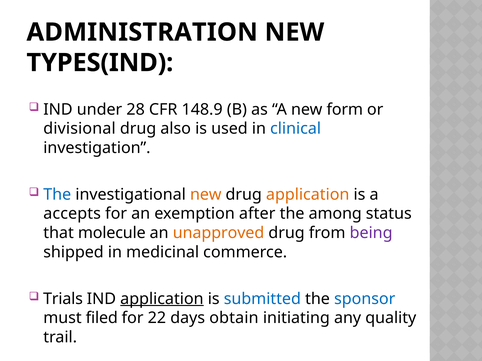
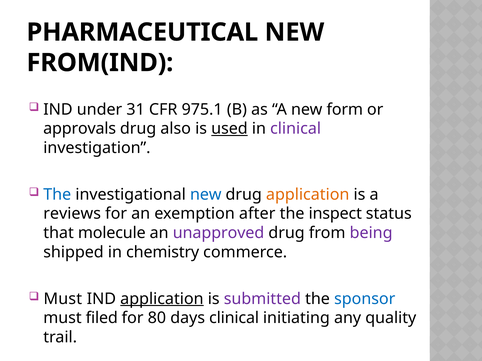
ADMINISTRATION: ADMINISTRATION -> PHARMACEUTICAL
TYPES(IND: TYPES(IND -> FROM(IND
28: 28 -> 31
148.9: 148.9 -> 975.1
divisional: divisional -> approvals
used underline: none -> present
clinical at (296, 129) colour: blue -> purple
new at (206, 195) colour: orange -> blue
accepts: accepts -> reviews
among: among -> inspect
unapproved colour: orange -> purple
medicinal: medicinal -> chemistry
Trials at (63, 299): Trials -> Must
submitted colour: blue -> purple
22: 22 -> 80
days obtain: obtain -> clinical
